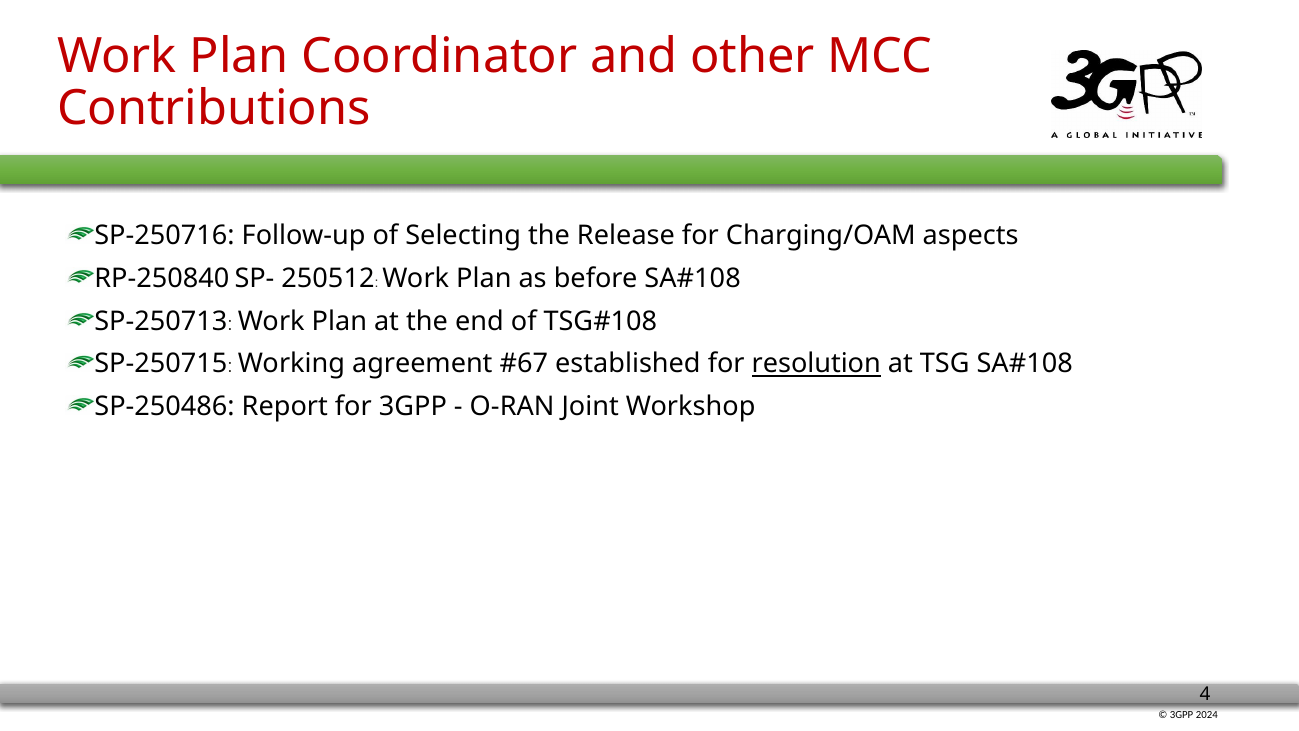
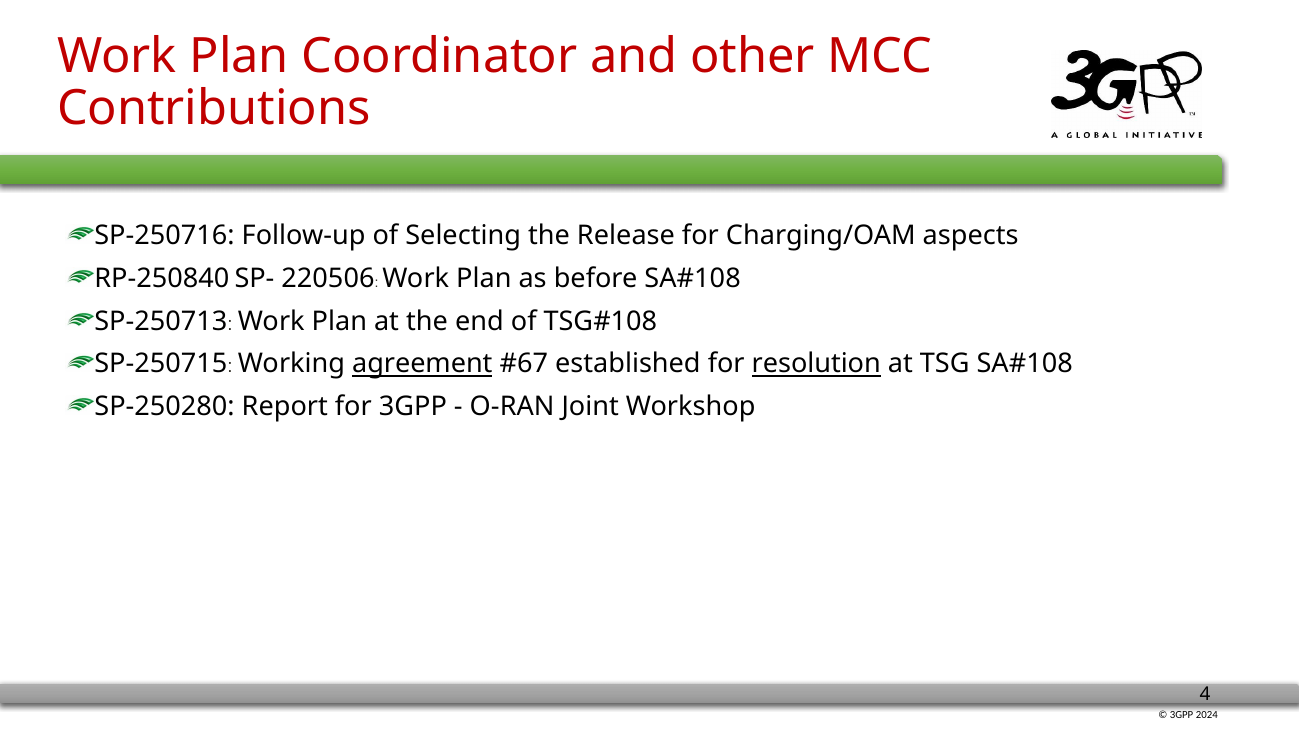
250512: 250512 -> 220506
agreement underline: none -> present
SP-250486: SP-250486 -> SP-250280
